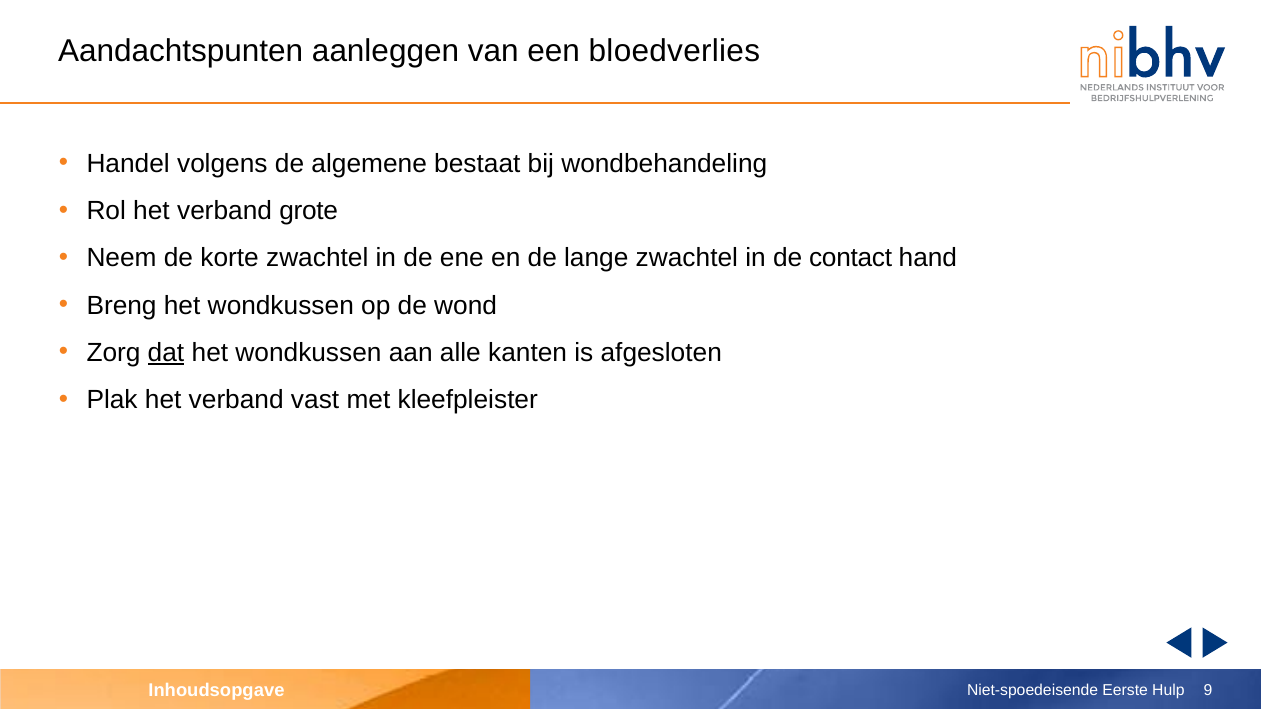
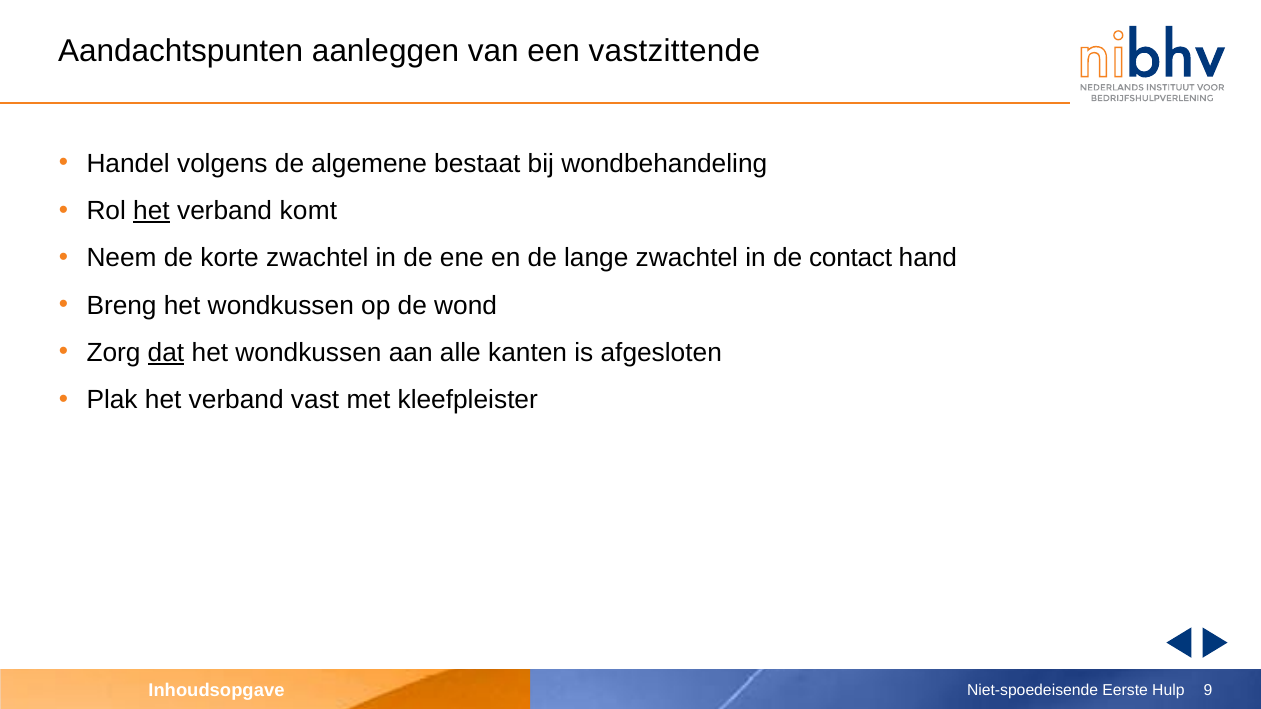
bloedverlies: bloedverlies -> vastzittende
het at (151, 211) underline: none -> present
grote: grote -> komt
